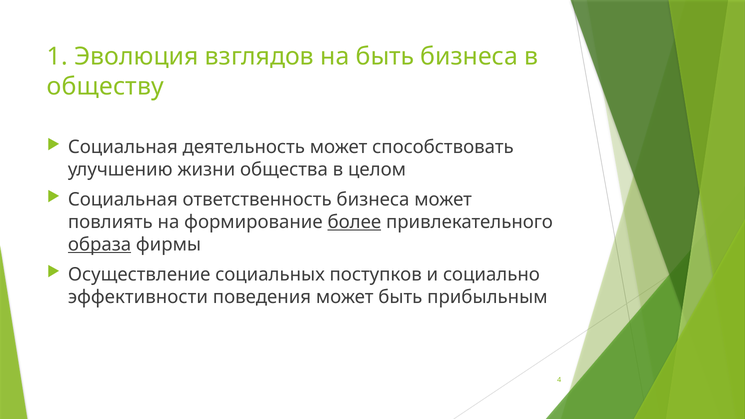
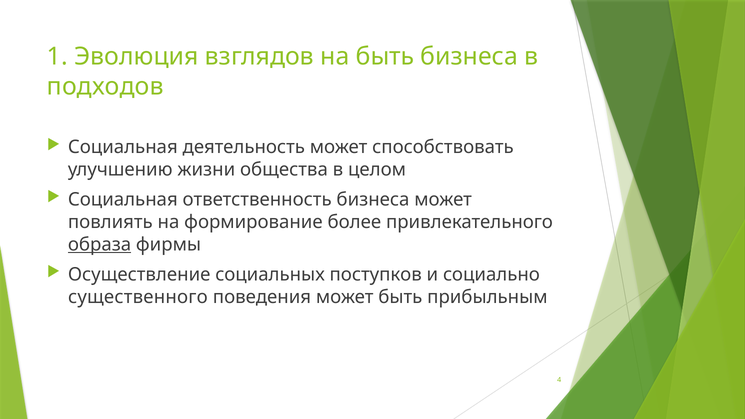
обществу: обществу -> подходов
более underline: present -> none
эффективности: эффективности -> существенного
